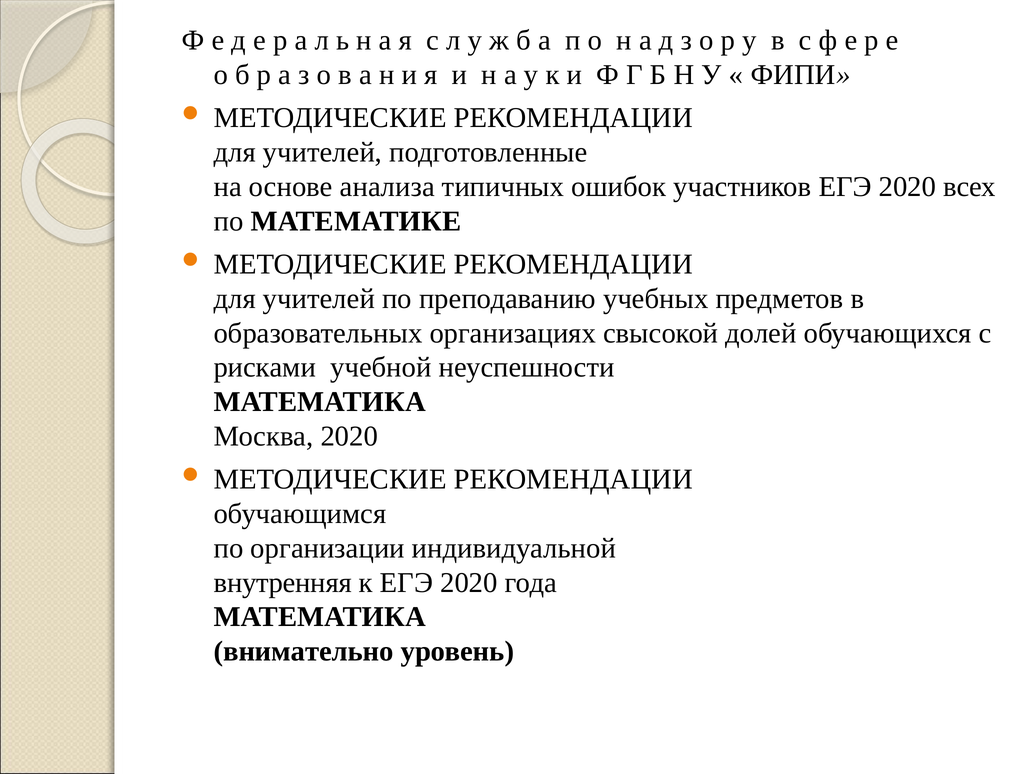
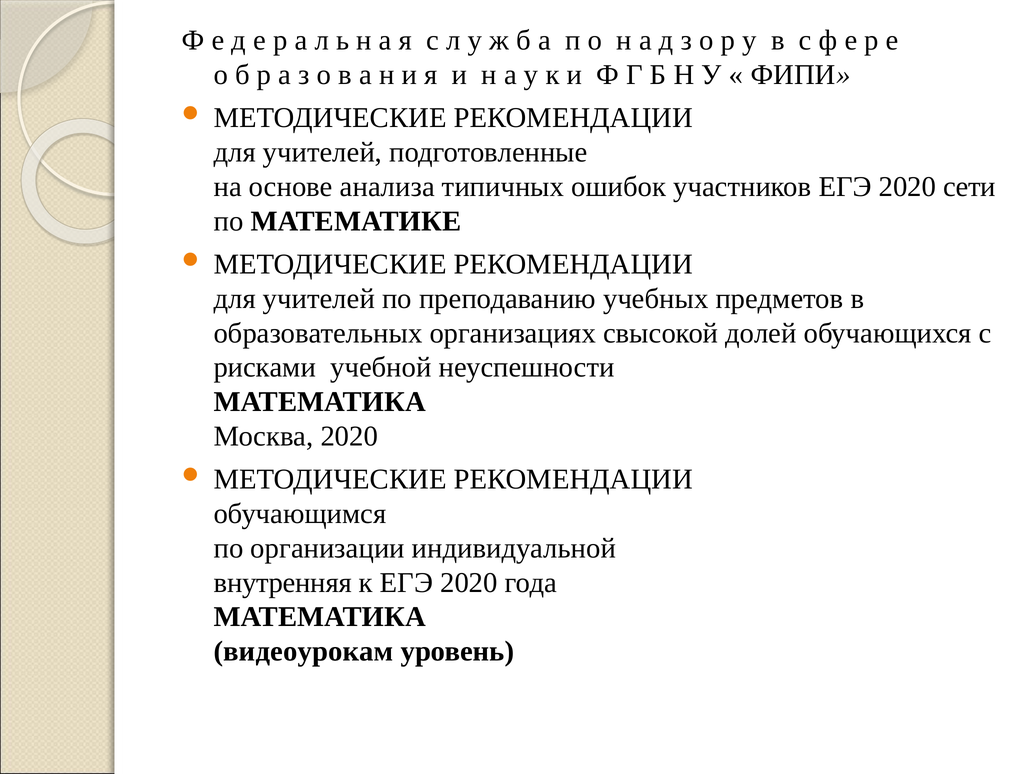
всех: всех -> сети
внимательно: внимательно -> видеоурокам
